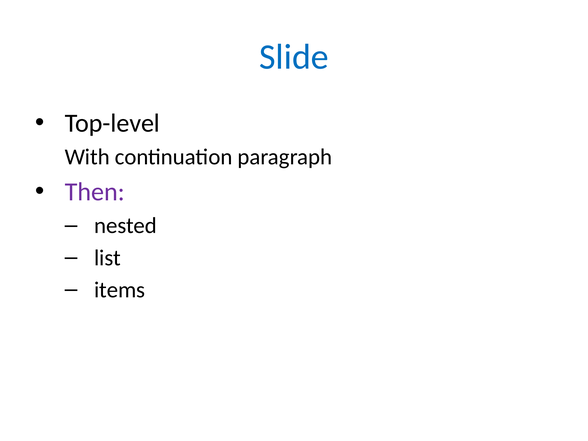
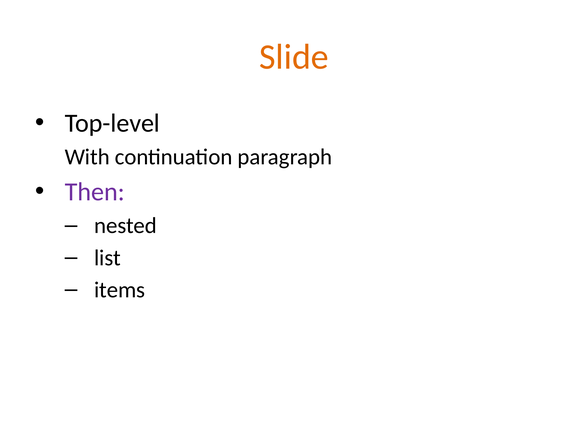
Slide colour: blue -> orange
